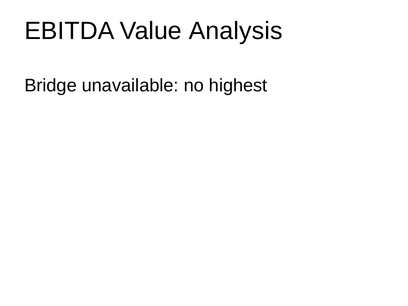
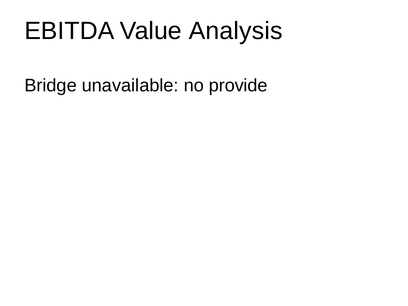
highest: highest -> provide
